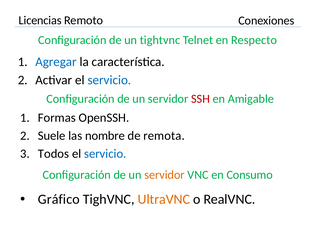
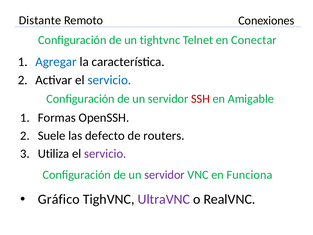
Licencias: Licencias -> Distante
Respecto: Respecto -> Conectar
nombre: nombre -> defecto
remota: remota -> routers
Todos: Todos -> Utiliza
servicio at (105, 153) colour: blue -> purple
servidor at (164, 175) colour: orange -> purple
Consumo: Consumo -> Funciona
UltraVNC colour: orange -> purple
